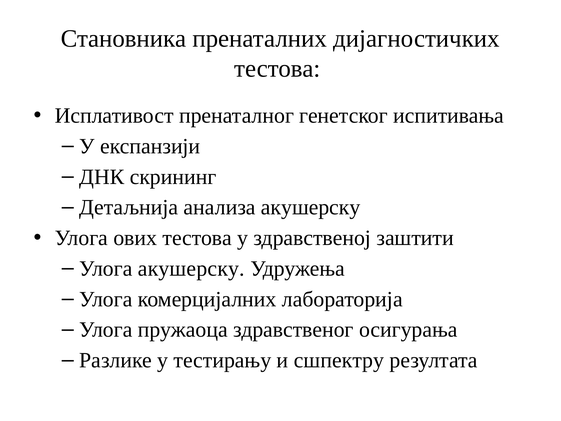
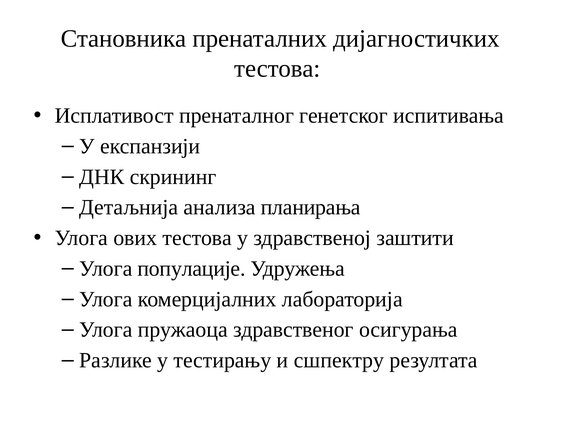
анализа акушерску: акушерску -> планирања
Улога акушерску: акушерску -> популације
